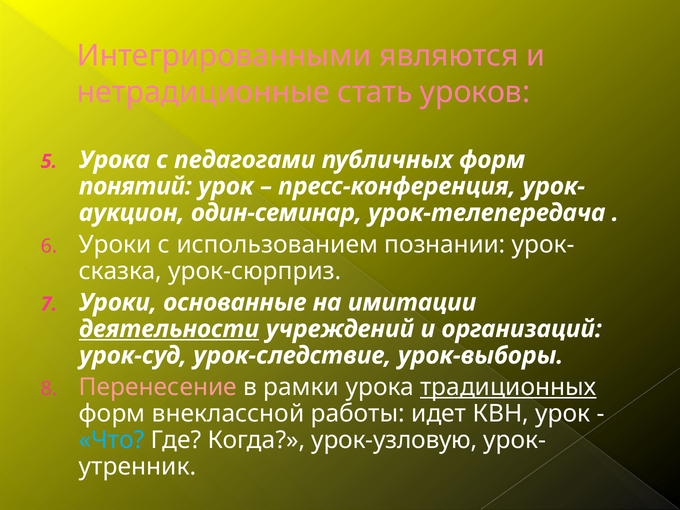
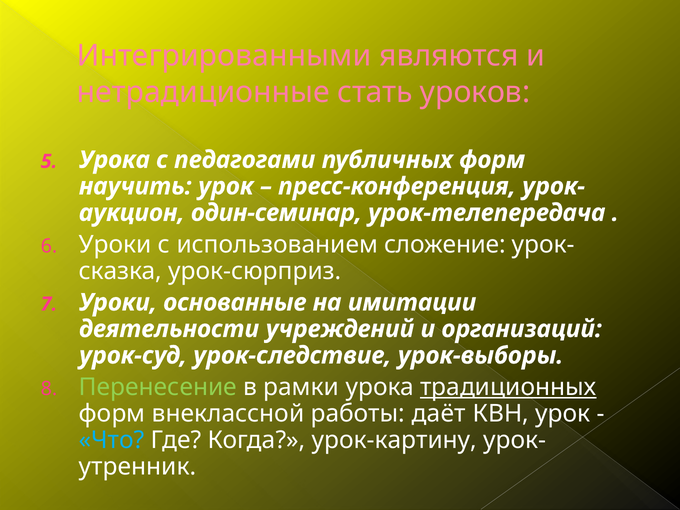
понятий: понятий -> научить
познании: познании -> сложение
деятельности underline: present -> none
Перенесение colour: pink -> light green
идет: идет -> даёт
урок-узловую: урок-узловую -> урок-картину
